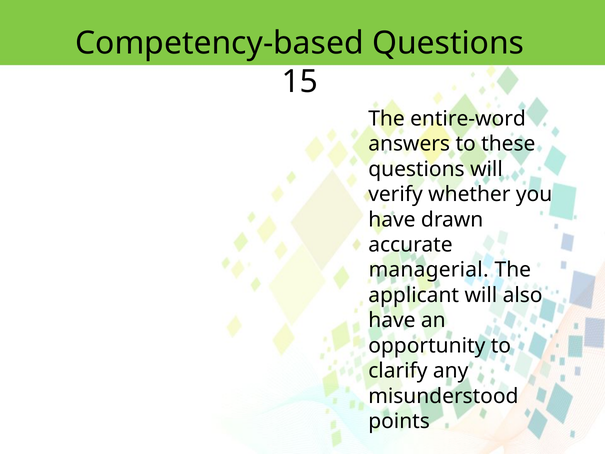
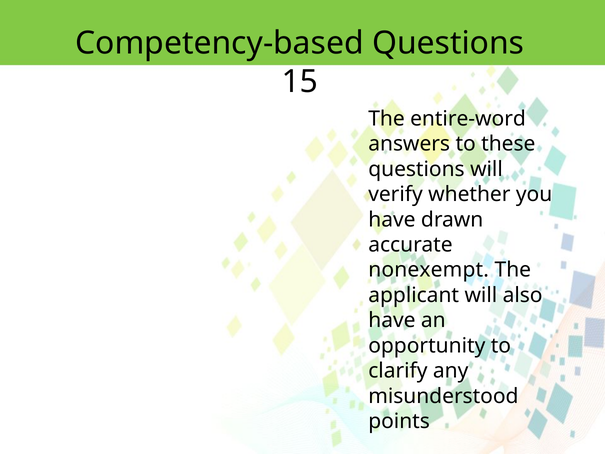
managerial: managerial -> nonexempt
